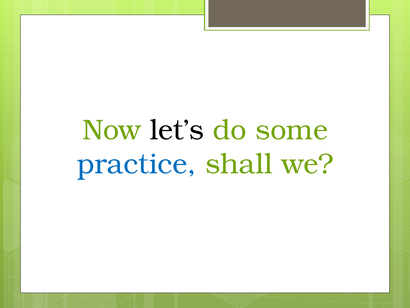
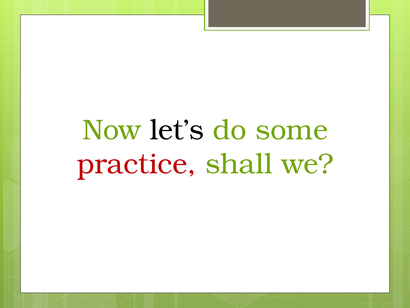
practice colour: blue -> red
